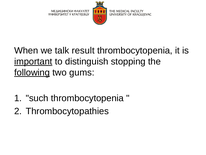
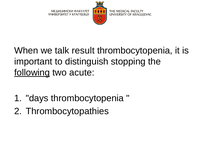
important underline: present -> none
gums: gums -> acute
such: such -> days
